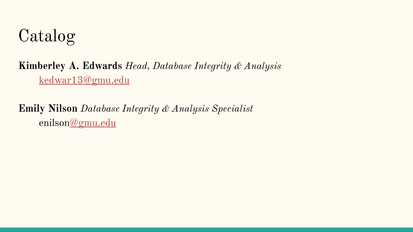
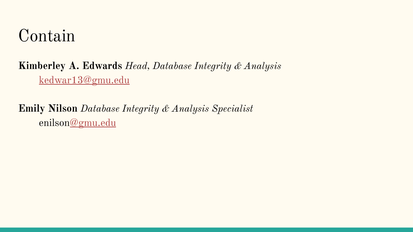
Catalog: Catalog -> Contain
